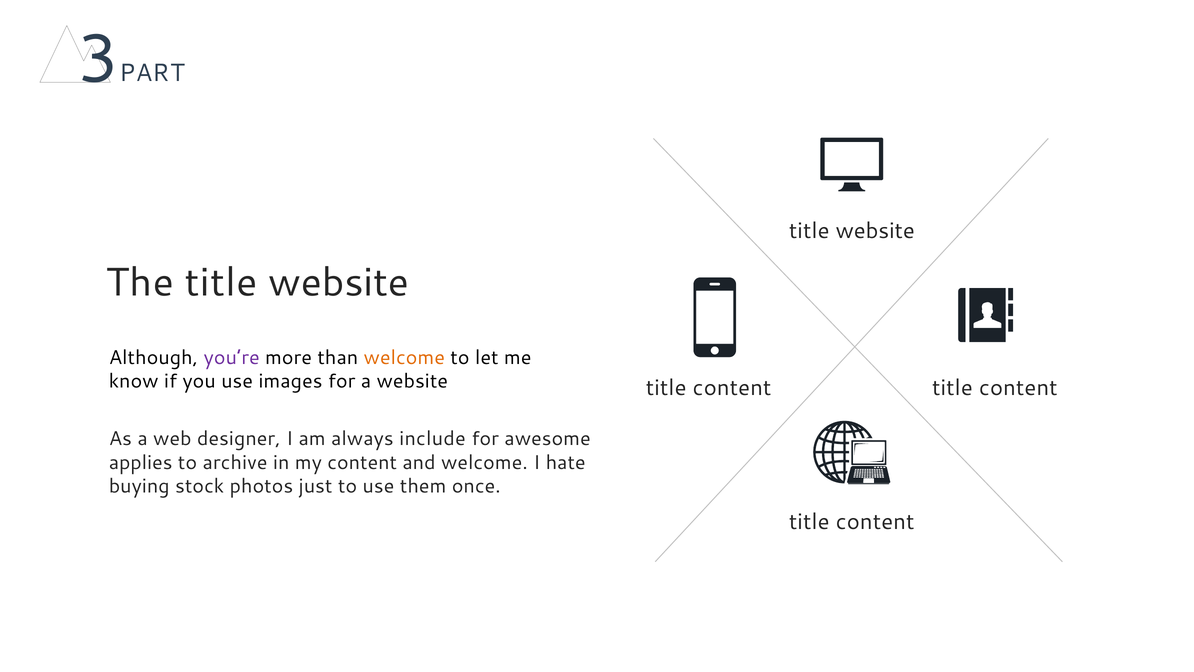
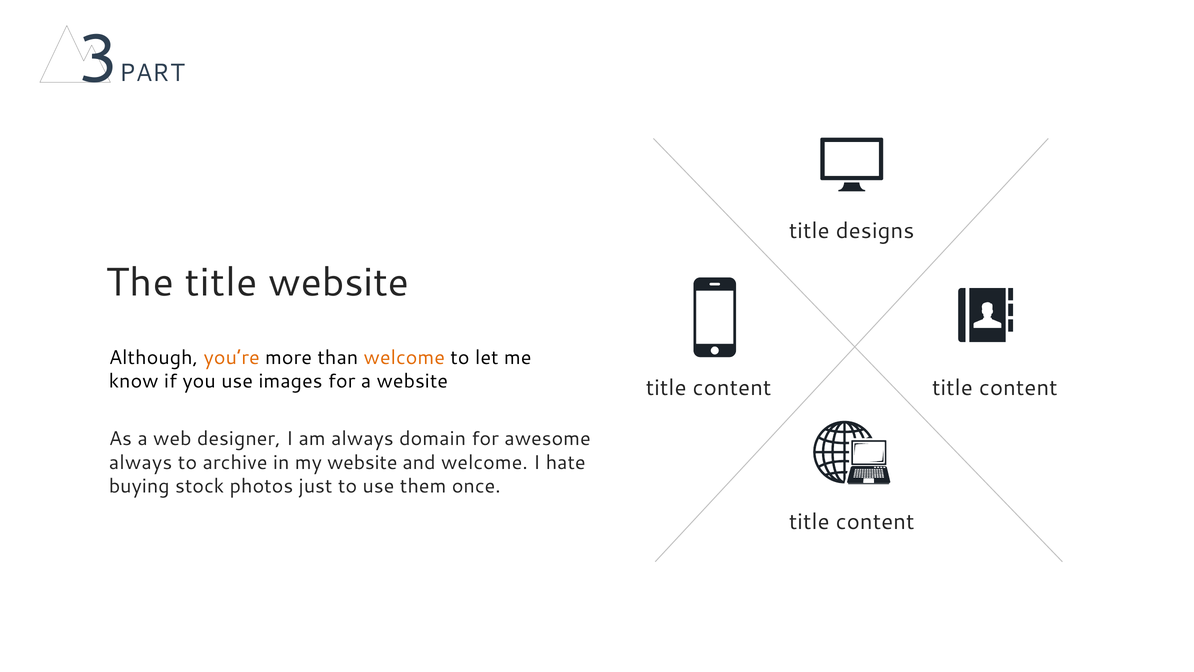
website at (875, 231): website -> designs
you’re colour: purple -> orange
include: include -> domain
applies at (141, 462): applies -> always
my content: content -> website
